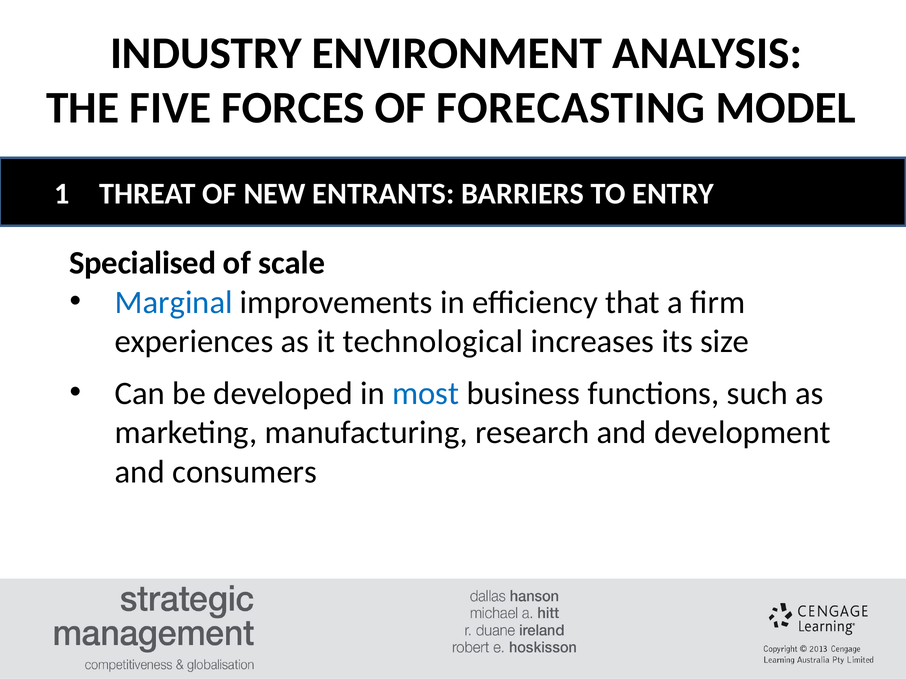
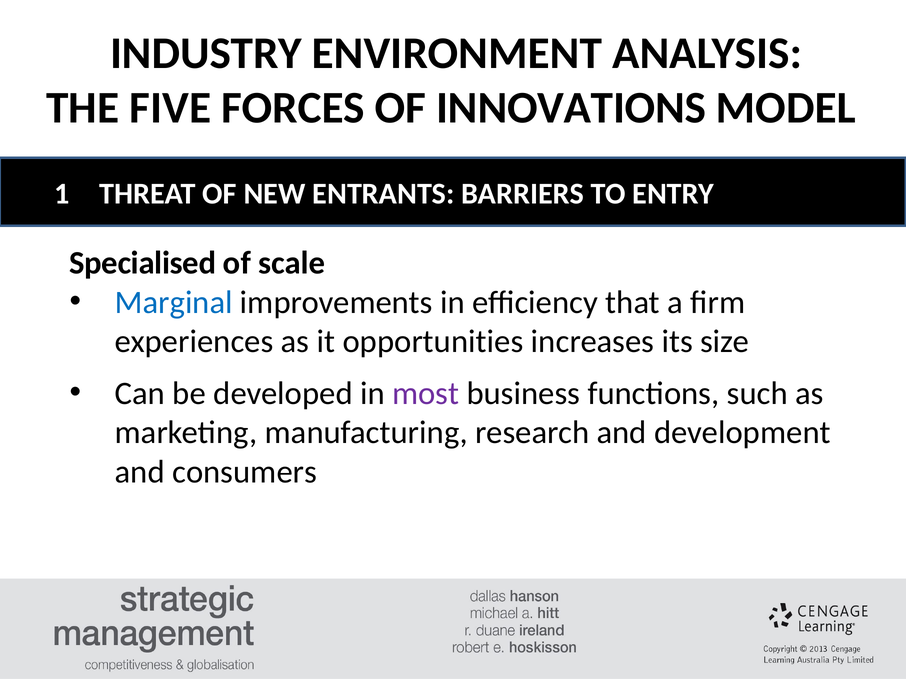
FORECASTING: FORECASTING -> INNOVATIONS
technological: technological -> opportunities
most colour: blue -> purple
